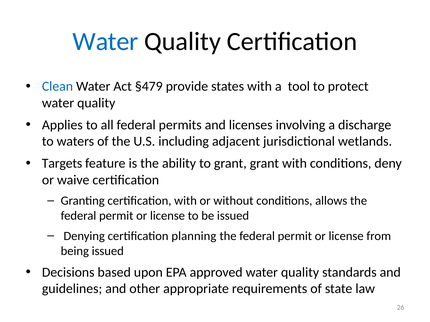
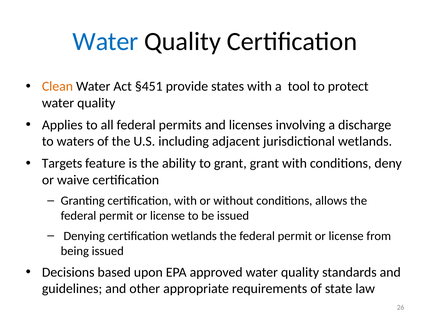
Clean colour: blue -> orange
§479: §479 -> §451
certification planning: planning -> wetlands
